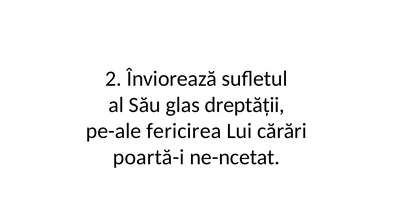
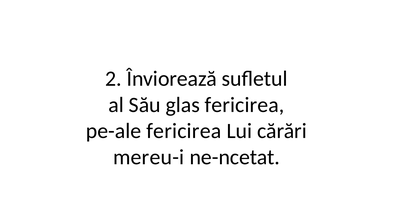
glas dreptății: dreptății -> fericirea
poartă-i: poartă-i -> mereu-i
